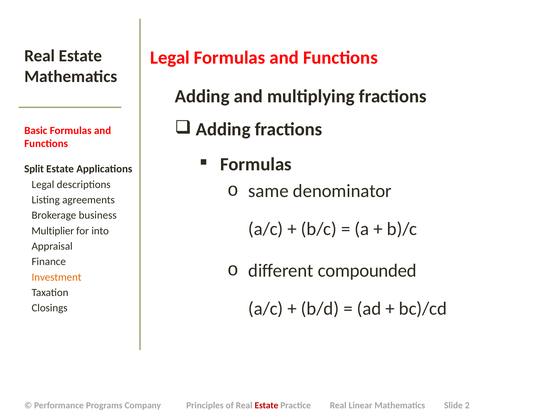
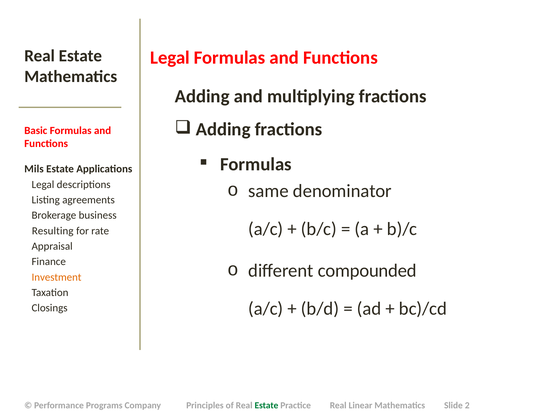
Split: Split -> Mils
Multiplier: Multiplier -> Resulting
into: into -> rate
Estate at (266, 405) colour: red -> green
